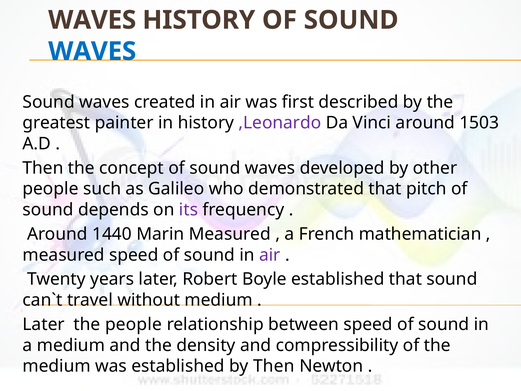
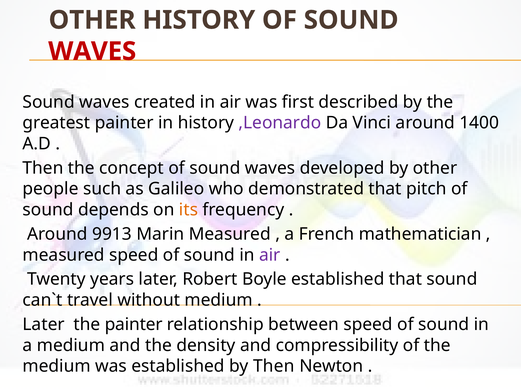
WAVES at (92, 20): WAVES -> OTHER
WAVES at (92, 51) colour: blue -> red
1503: 1503 -> 1400
its colour: purple -> orange
1440: 1440 -> 9913
the people: people -> painter
